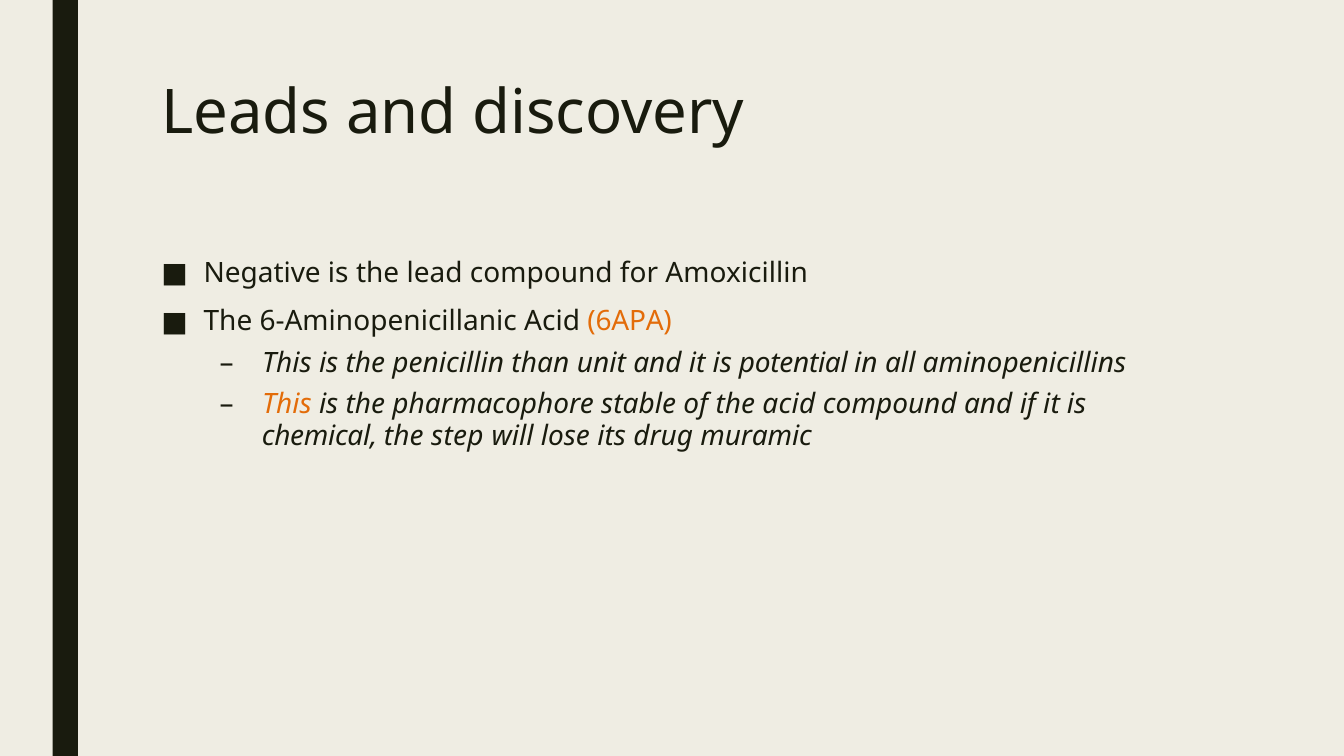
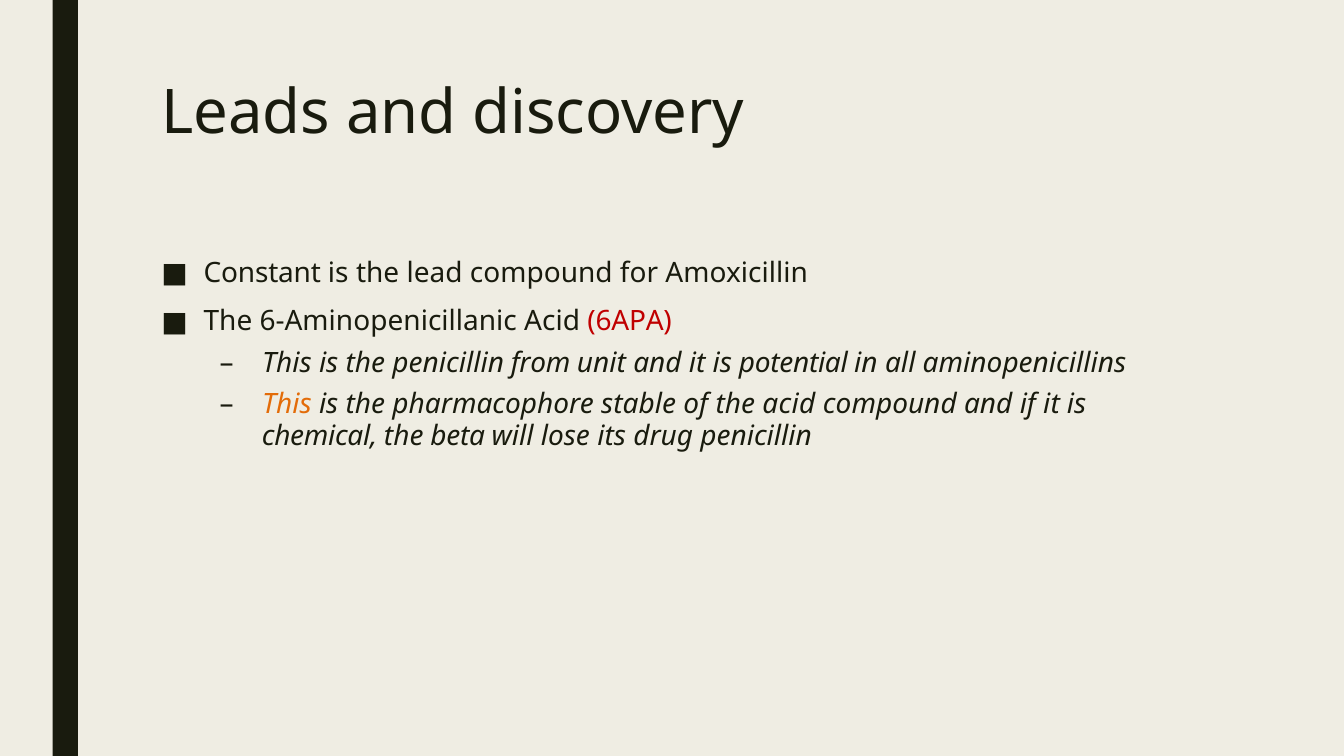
Negative: Negative -> Constant
6APA colour: orange -> red
than: than -> from
step: step -> beta
drug muramic: muramic -> penicillin
